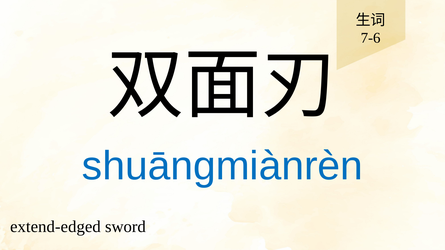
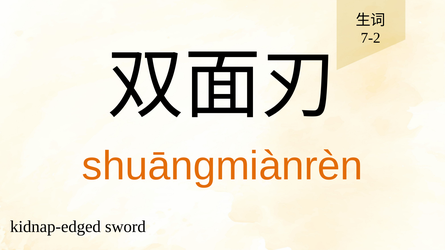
7-6: 7-6 -> 7-2
shuāngmiànrèn colour: blue -> orange
extend-edged: extend-edged -> kidnap-edged
